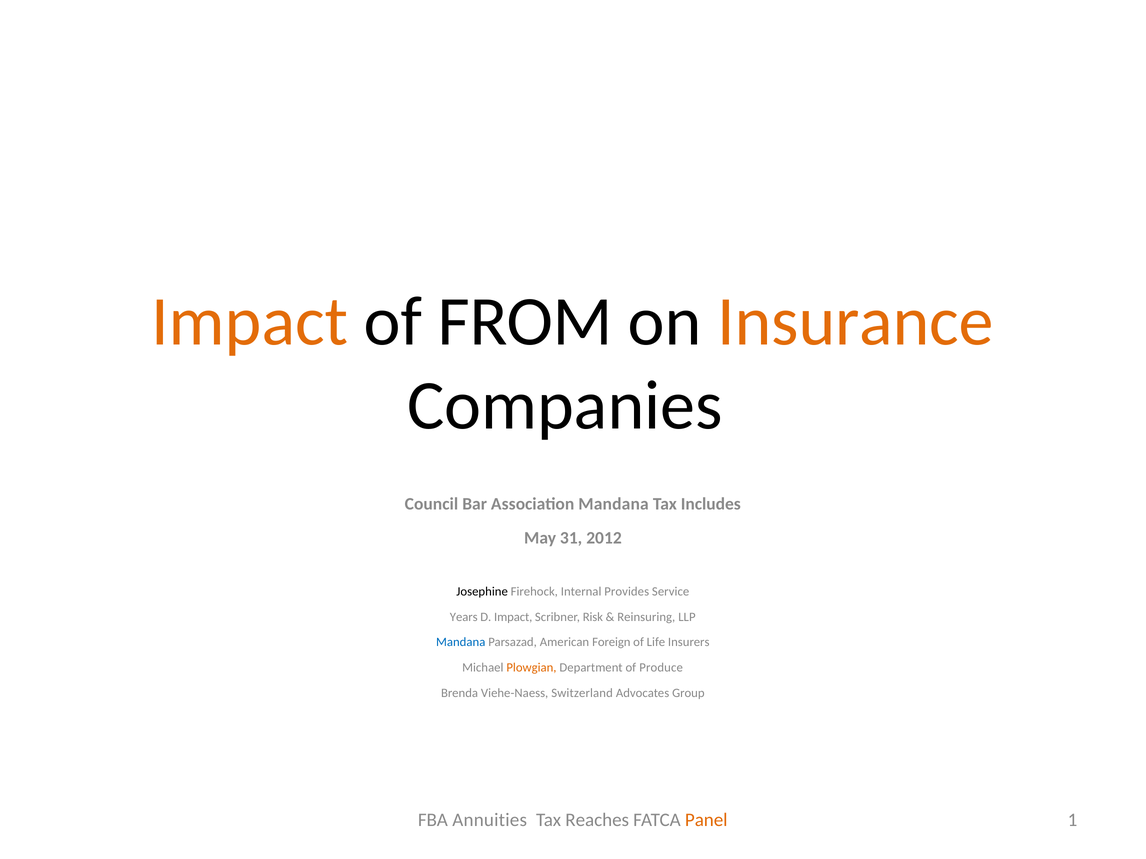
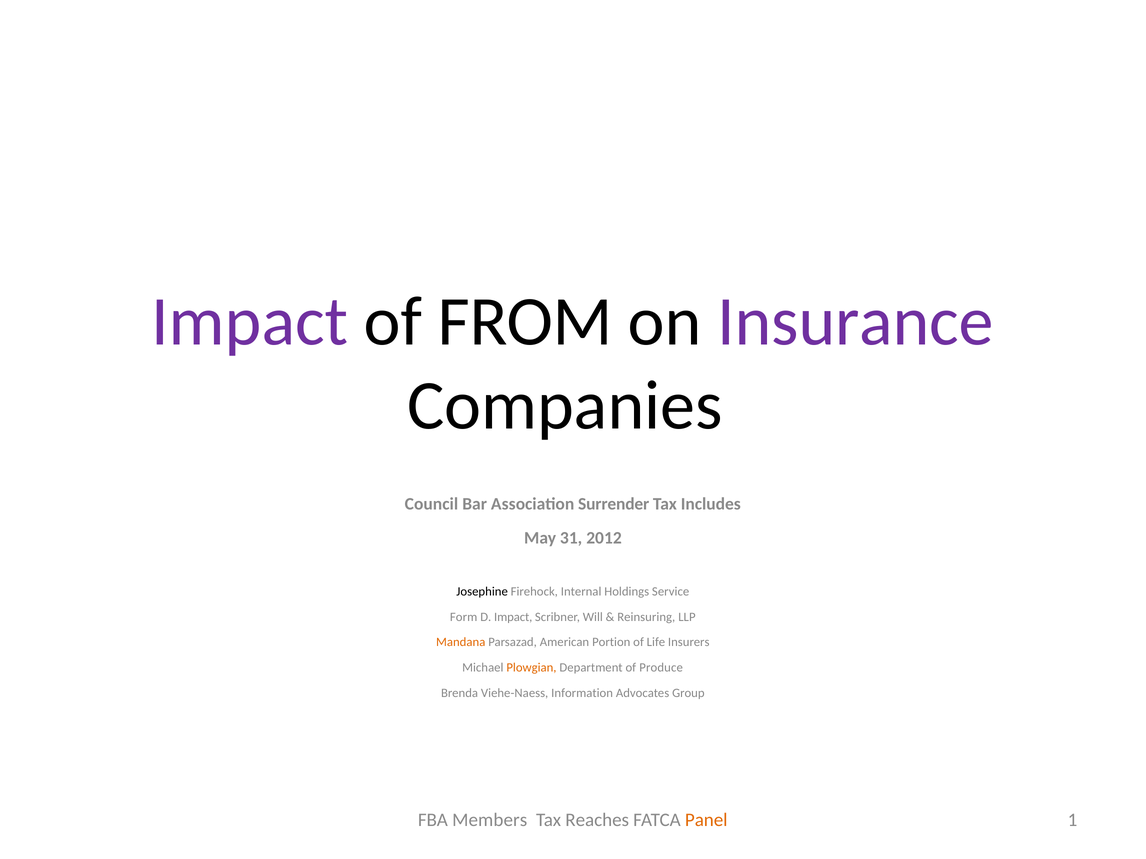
Impact at (250, 322) colour: orange -> purple
Insurance colour: orange -> purple
Association Mandana: Mandana -> Surrender
Provides: Provides -> Holdings
Years: Years -> Form
Risk: Risk -> Will
Mandana at (461, 643) colour: blue -> orange
Foreign: Foreign -> Portion
Switzerland: Switzerland -> Information
Annuities: Annuities -> Members
